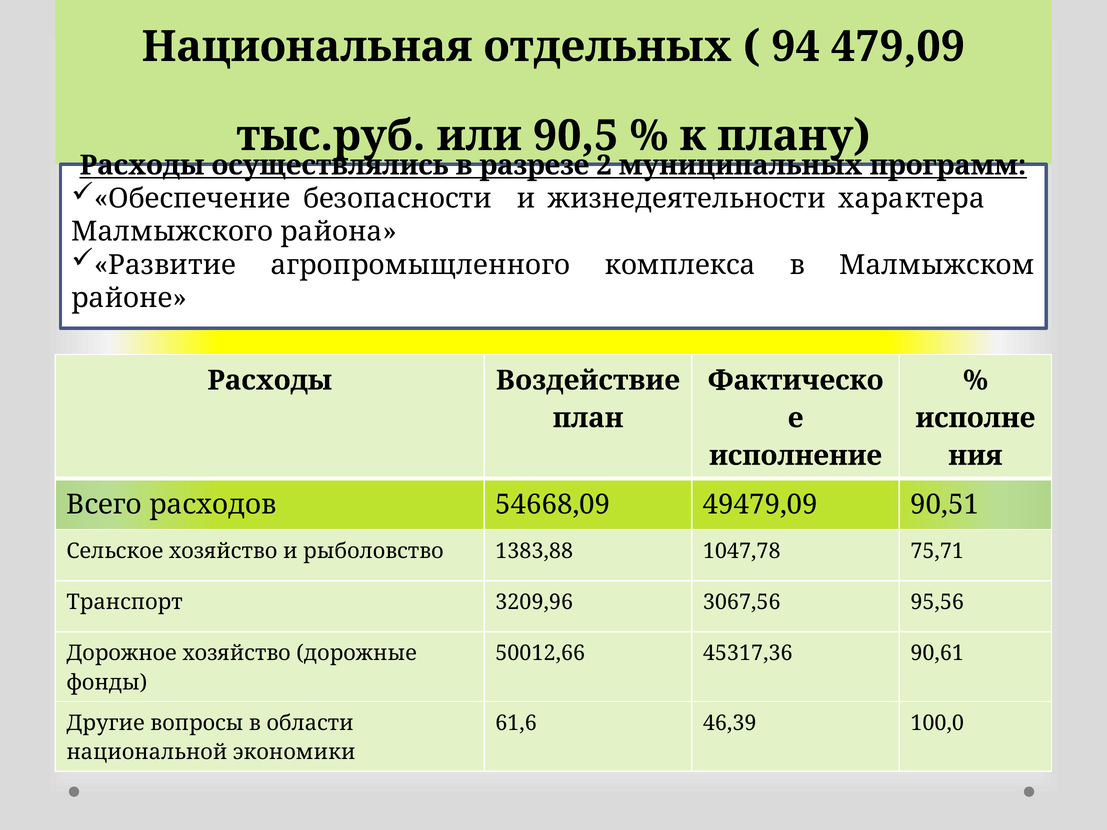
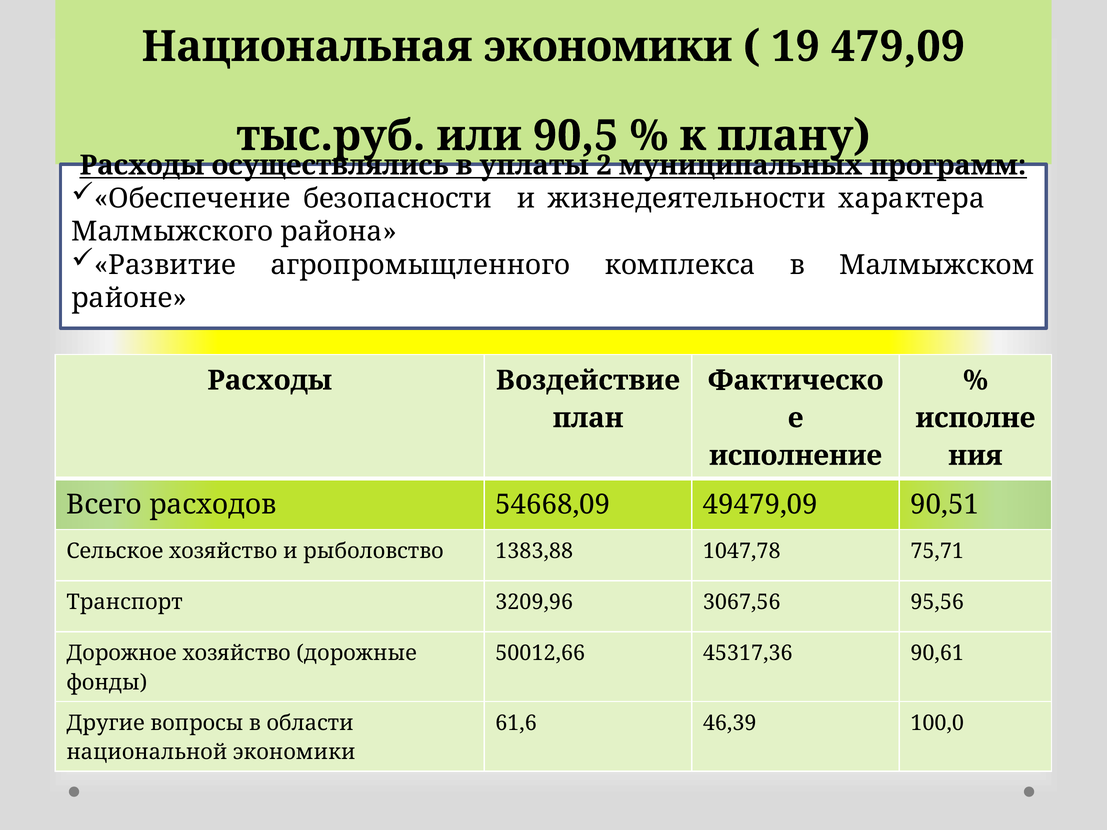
Национальная отдельных: отдельных -> экономики
94: 94 -> 19
разрезе: разрезе -> уплаты
